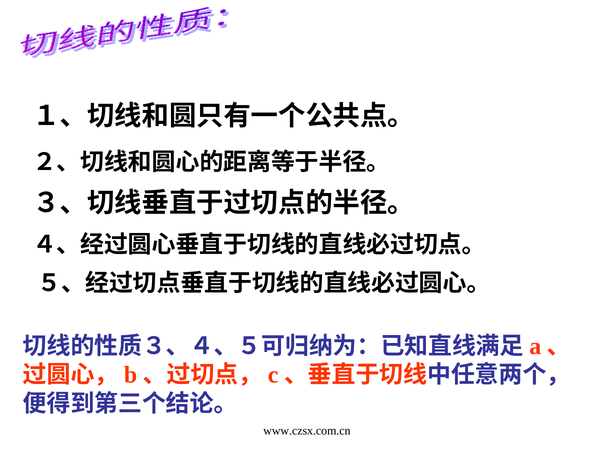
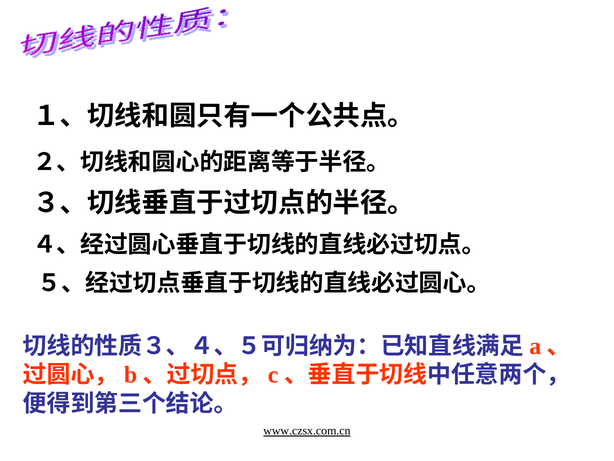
www.czsx.com.cn underline: none -> present
